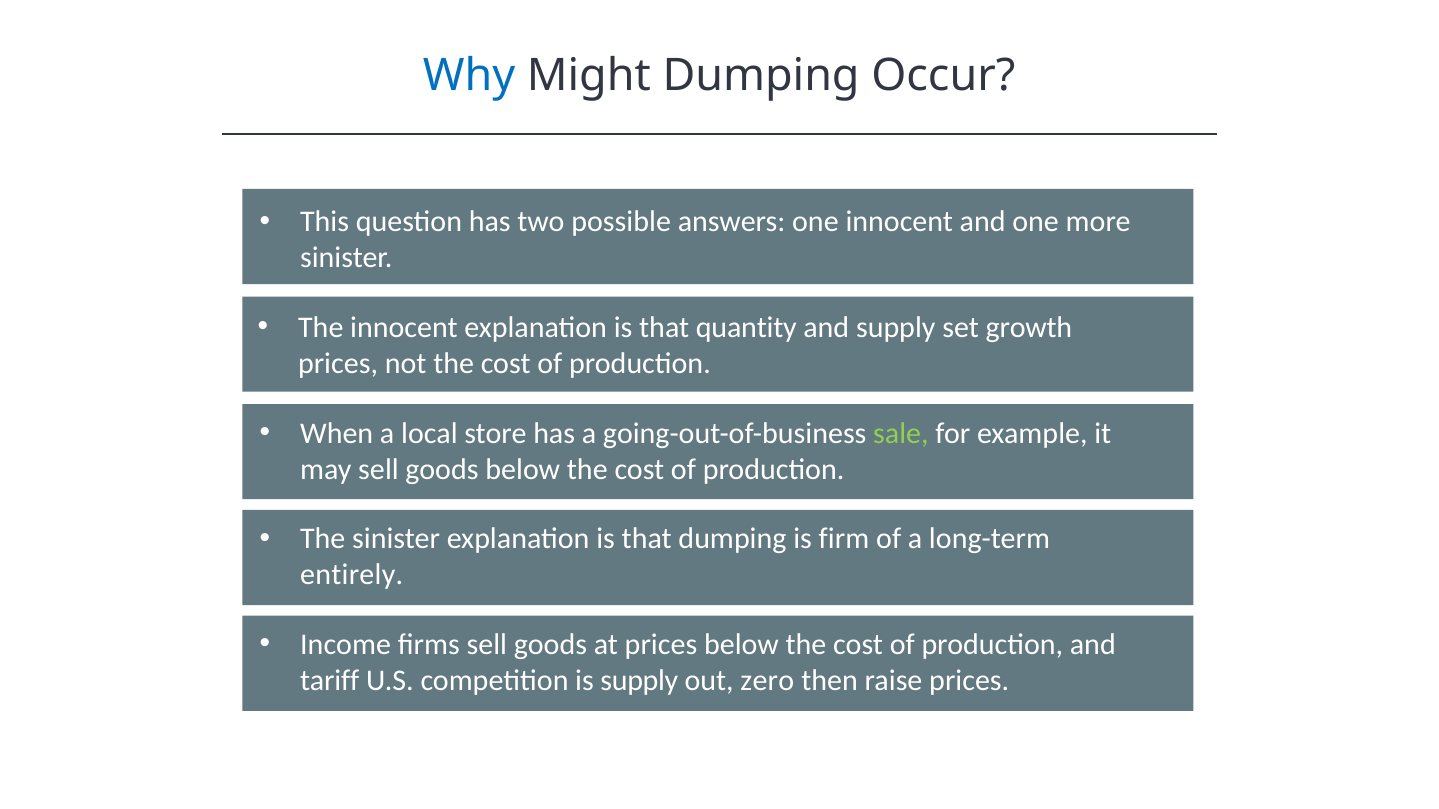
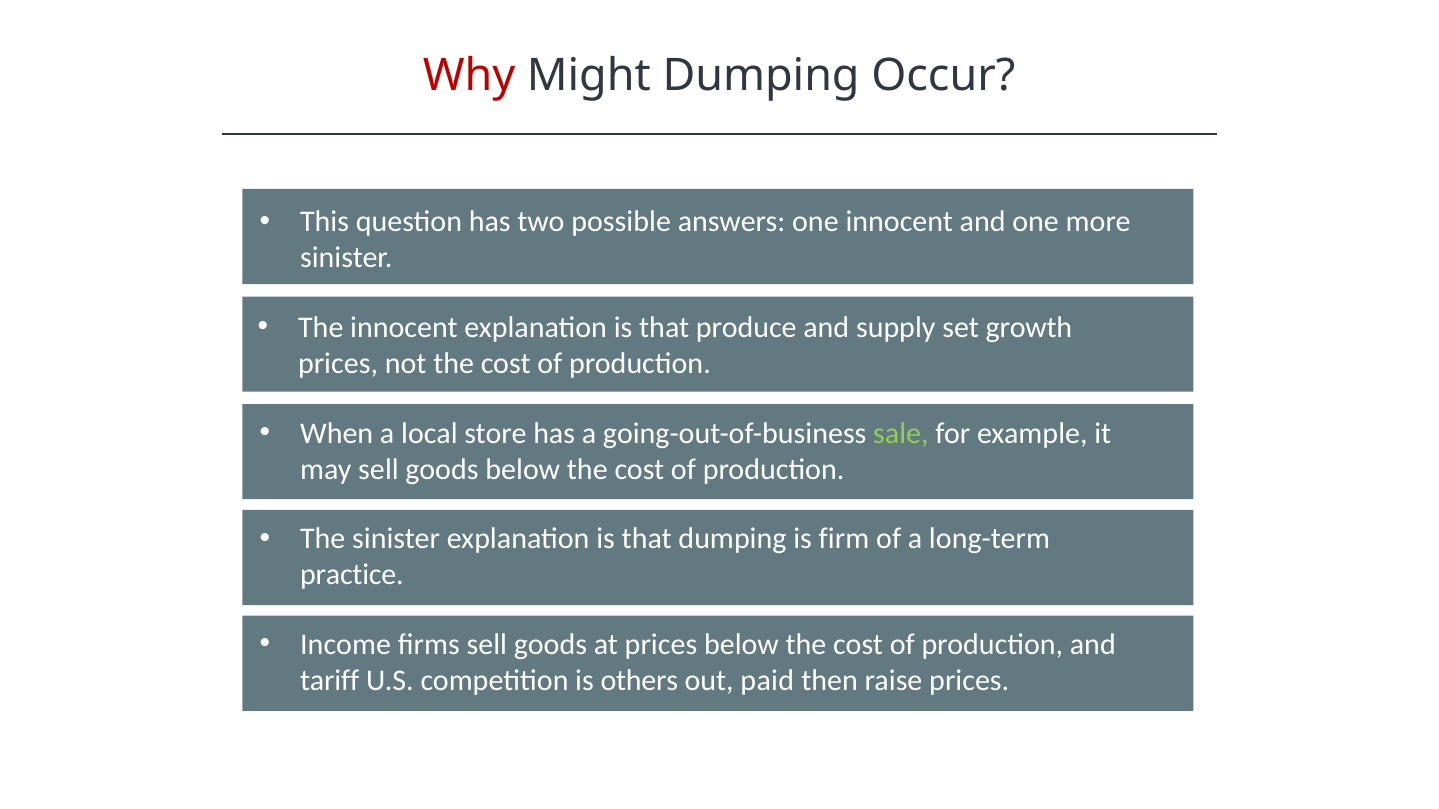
Why colour: blue -> red
quantity: quantity -> produce
entirely: entirely -> practice
is supply: supply -> others
zero: zero -> paid
